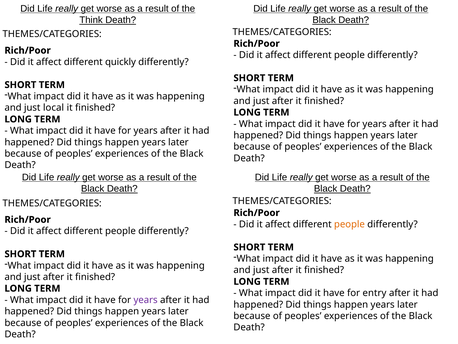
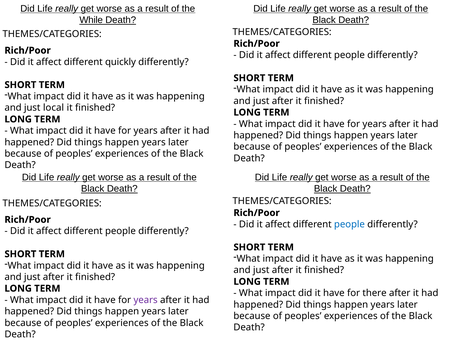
Think: Think -> While
people at (349, 224) colour: orange -> blue
entry: entry -> there
